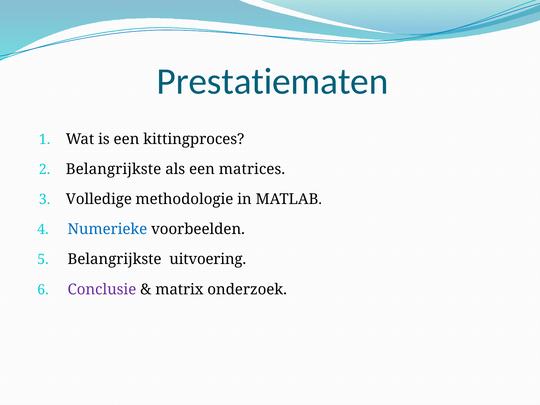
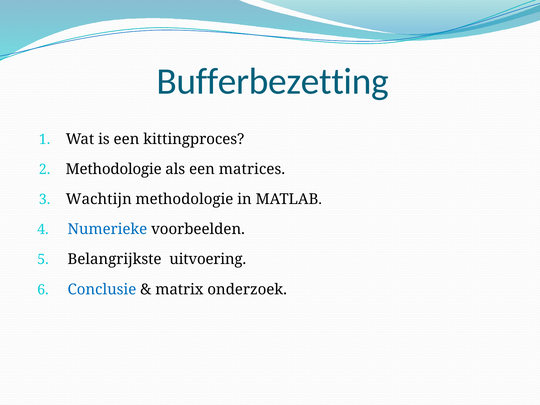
Prestatiematen: Prestatiematen -> Bufferbezetting
Belangrijkste at (114, 169): Belangrijkste -> Methodologie
Volledige: Volledige -> Wachtijn
Conclusie colour: purple -> blue
